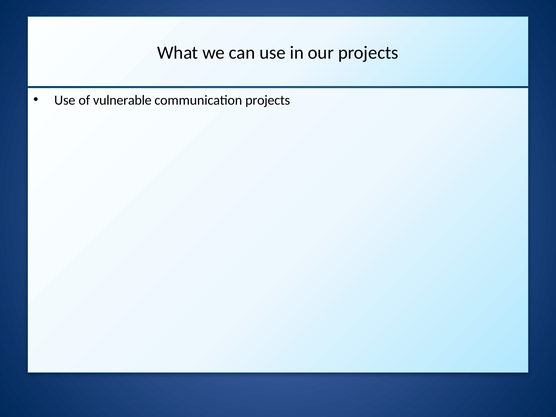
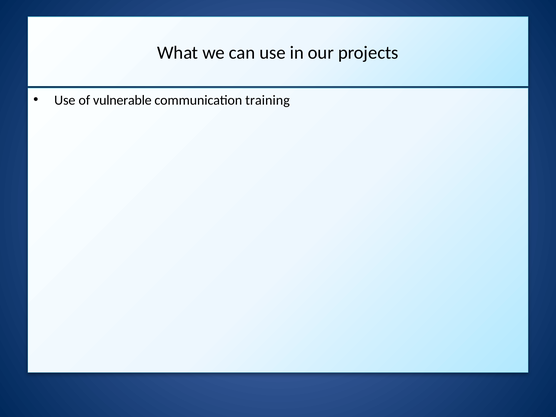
communication projects: projects -> training
